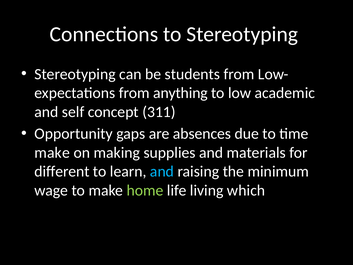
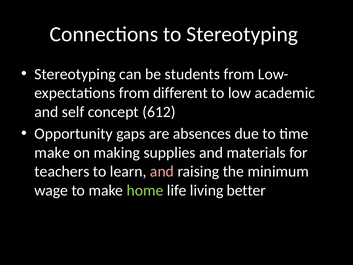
anything: anything -> different
311: 311 -> 612
different: different -> teachers
and at (162, 171) colour: light blue -> pink
which: which -> better
